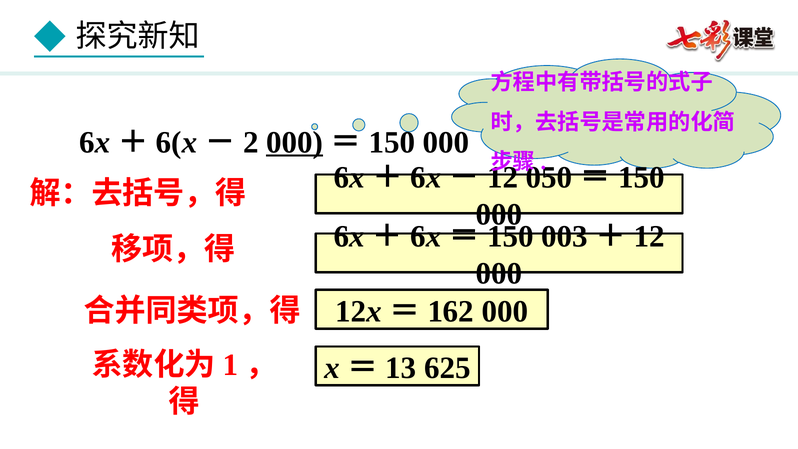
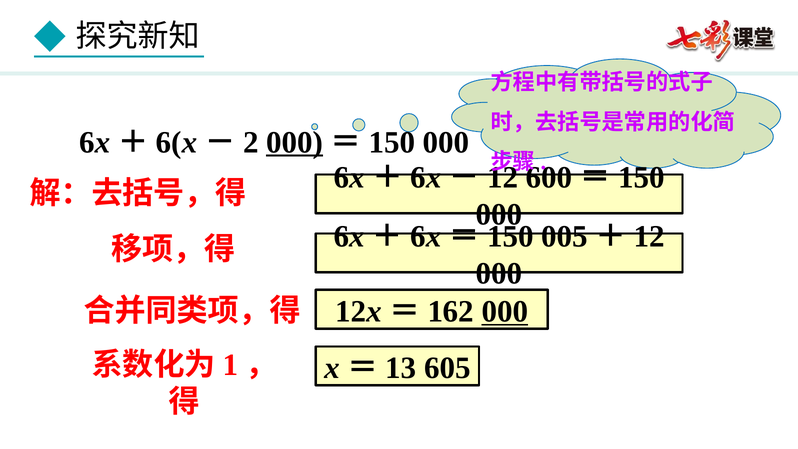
050: 050 -> 600
003: 003 -> 005
000 at (505, 311) underline: none -> present
625: 625 -> 605
